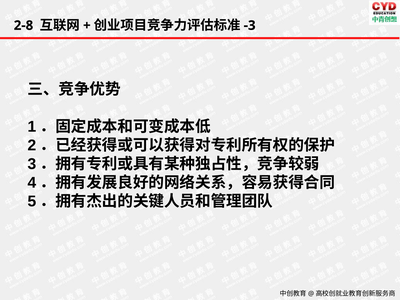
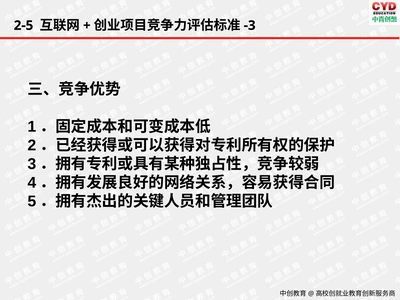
2-8: 2-8 -> 2-5
